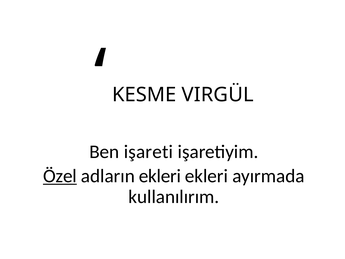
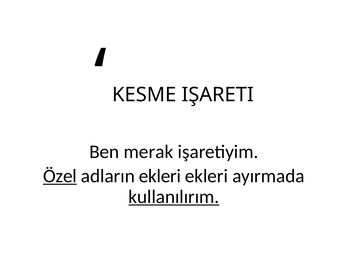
VIRGÜL: VIRGÜL -> IŞARETI
işareti: işareti -> merak
kullanılırım underline: none -> present
